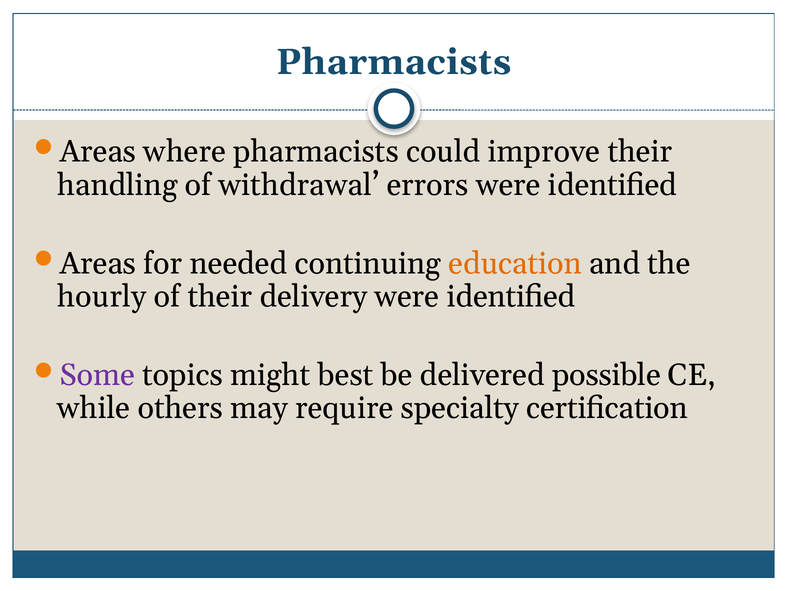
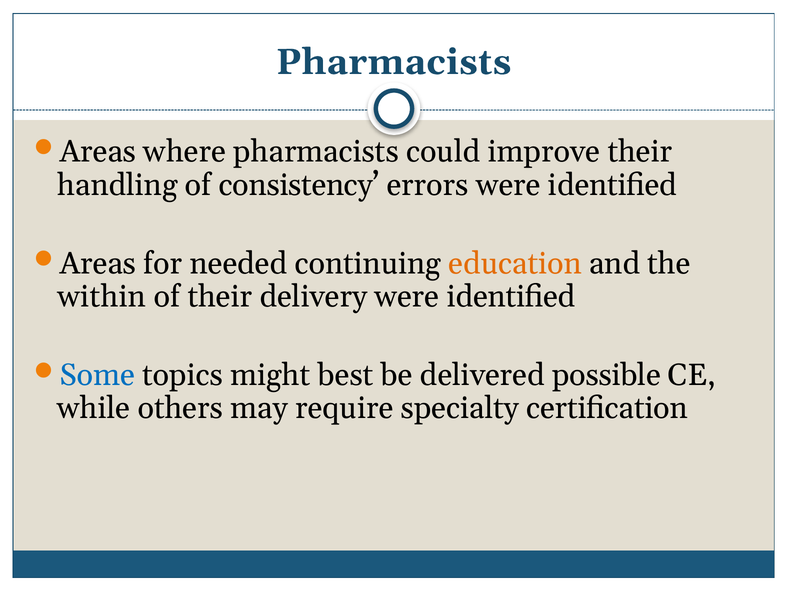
withdrawal: withdrawal -> consistency
hourly: hourly -> within
Some colour: purple -> blue
